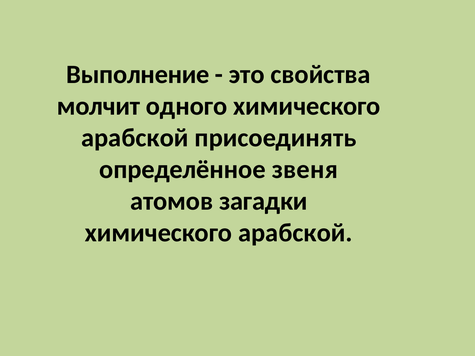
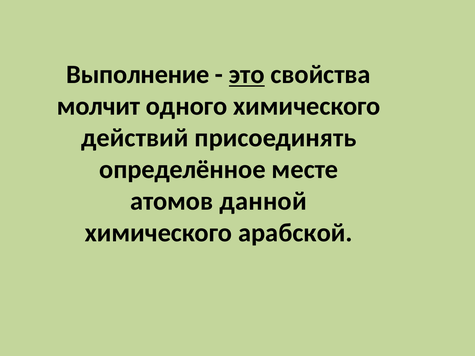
это underline: none -> present
арабской at (135, 138): арабской -> действий
звеня: звеня -> месте
загадки: загадки -> данной
